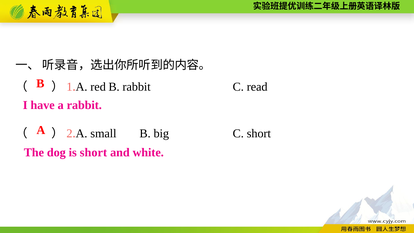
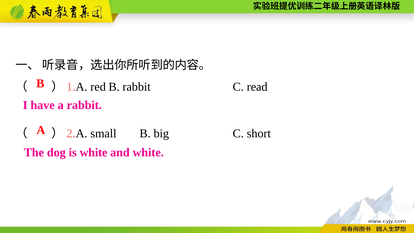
is short: short -> white
